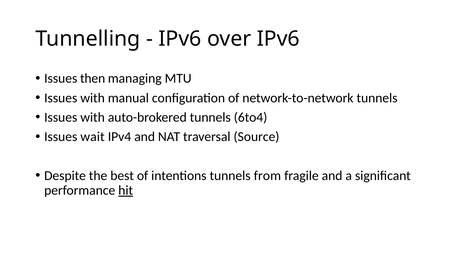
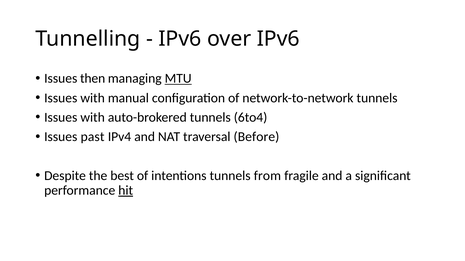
MTU underline: none -> present
wait: wait -> past
Source: Source -> Before
